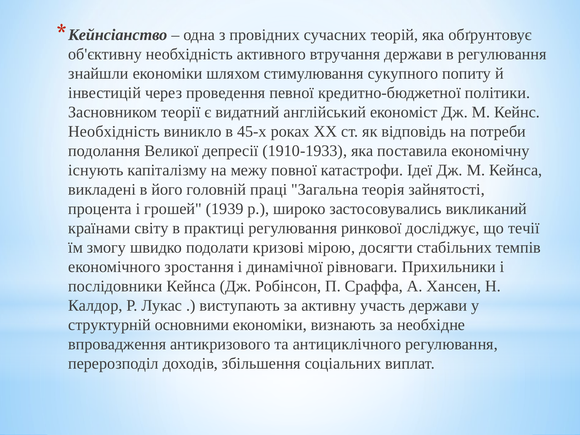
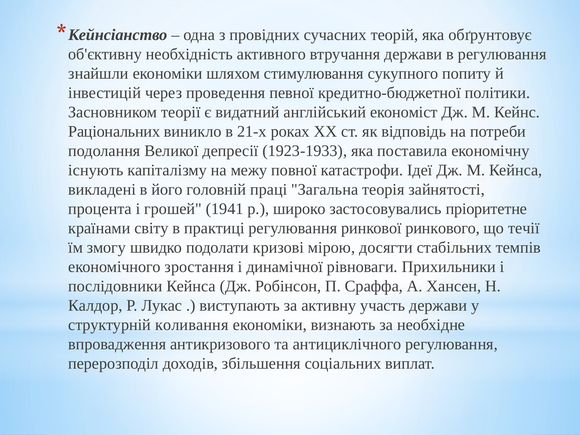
Необхідність at (114, 132): Необхідність -> Раціональних
45-х: 45-х -> 21-х
1910-1933: 1910-1933 -> 1923-1933
1939: 1939 -> 1941
викликаний: викликаний -> пріоритетне
досліджує: досліджує -> ринкового
основними: основними -> коливання
